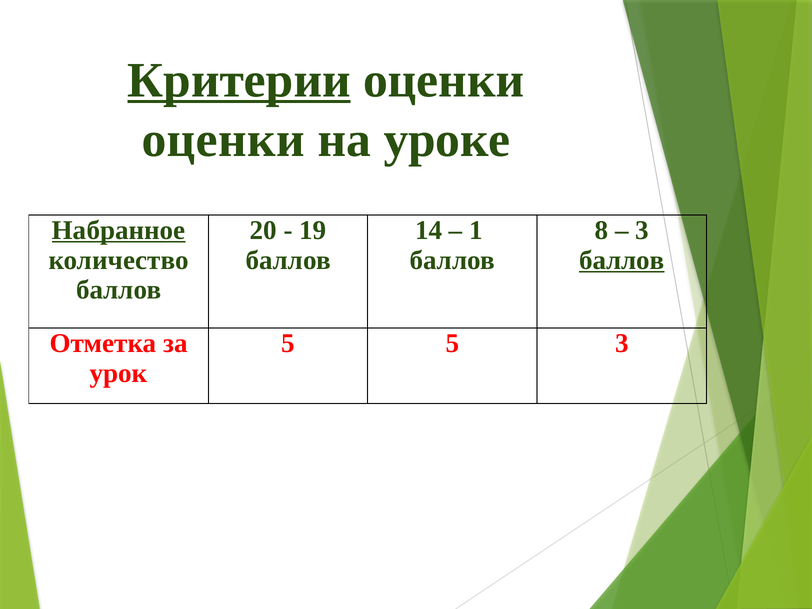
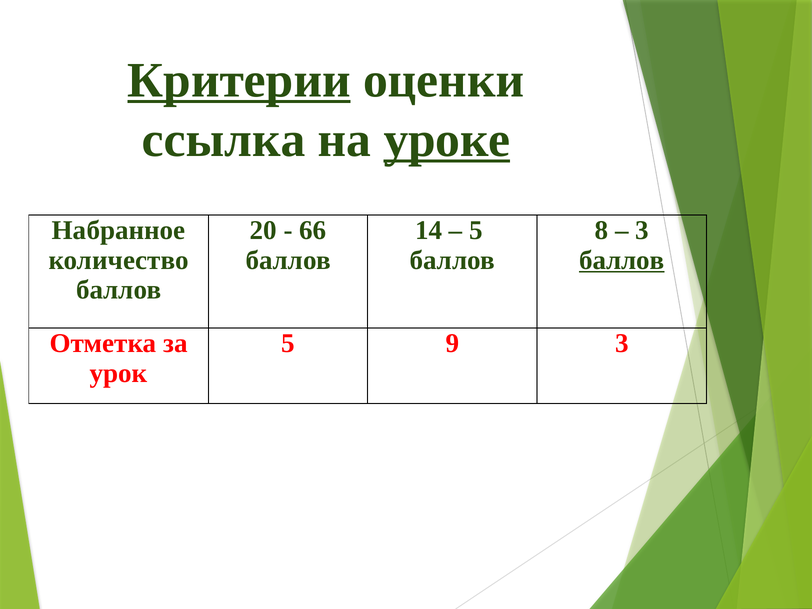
оценки at (223, 140): оценки -> ссылка
уроке underline: none -> present
Набранное underline: present -> none
19: 19 -> 66
1 at (476, 230): 1 -> 5
5 5: 5 -> 9
